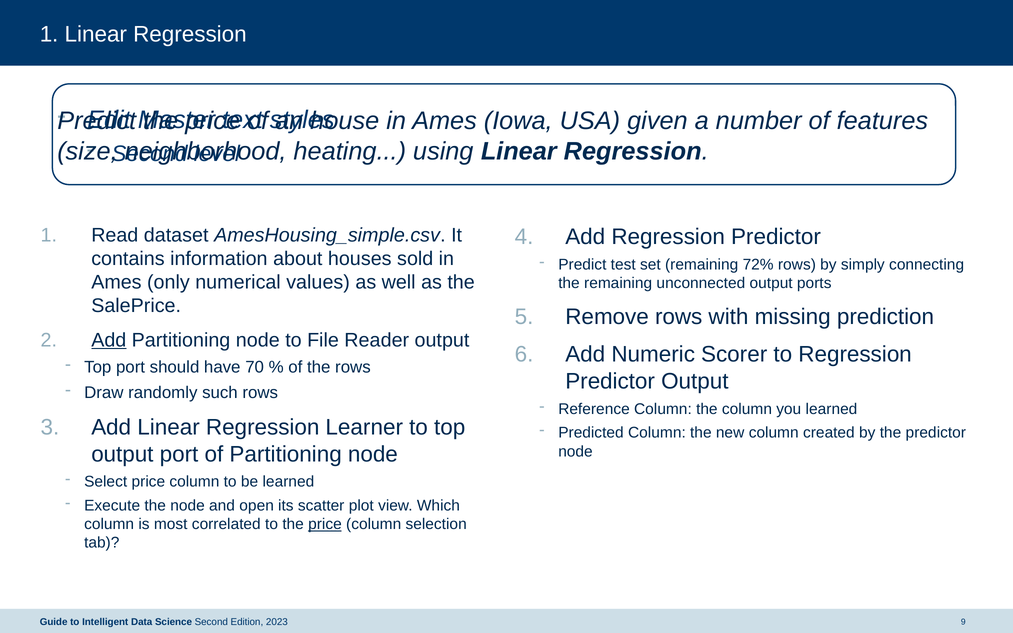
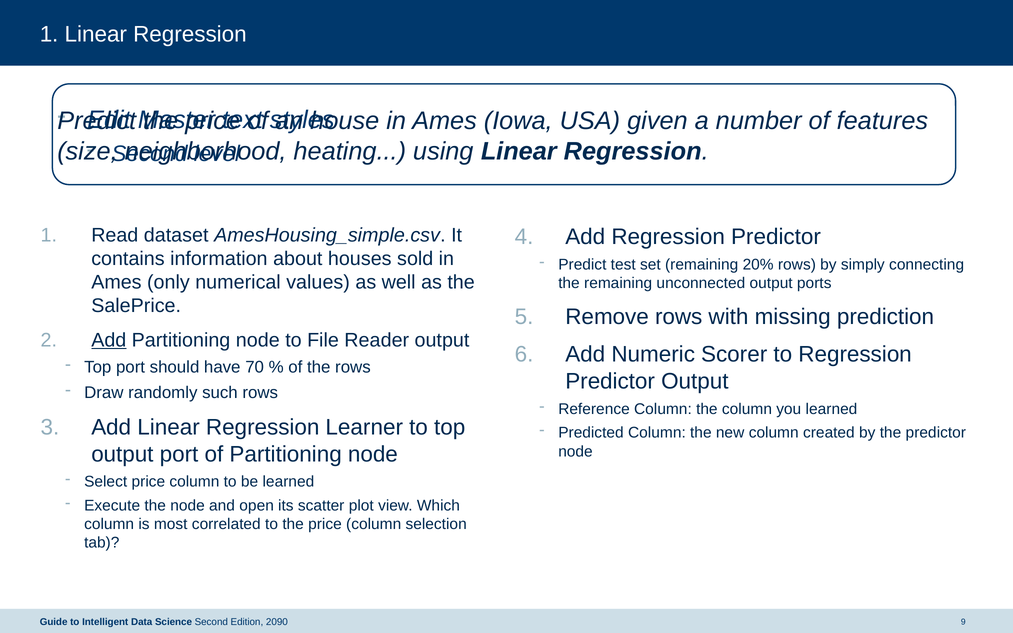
72%: 72% -> 20%
price at (325, 524) underline: present -> none
2023: 2023 -> 2090
